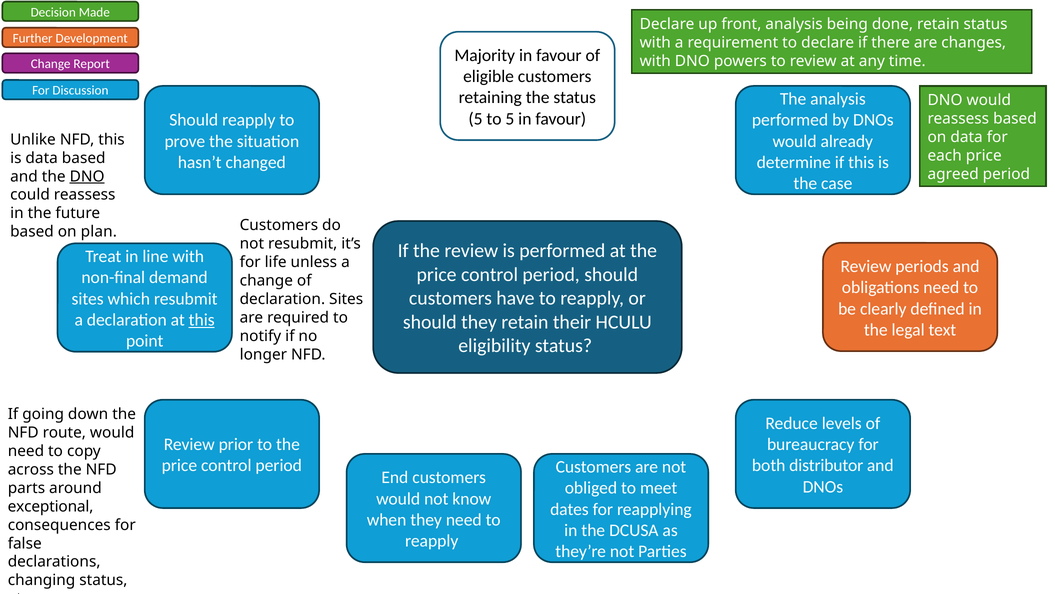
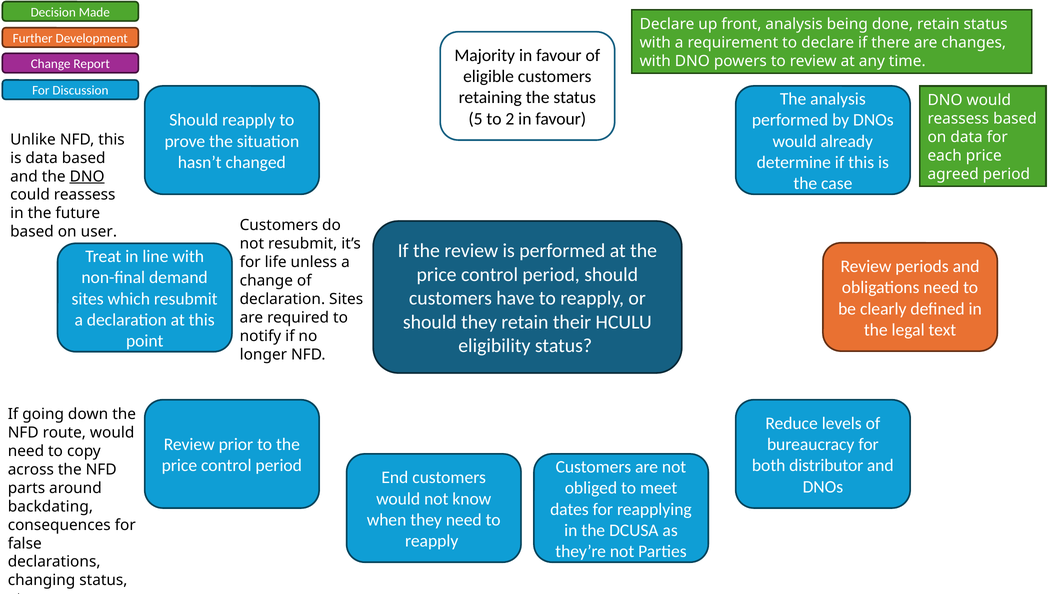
to 5: 5 -> 2
plan: plan -> user
this at (202, 320) underline: present -> none
exceptional: exceptional -> backdating
